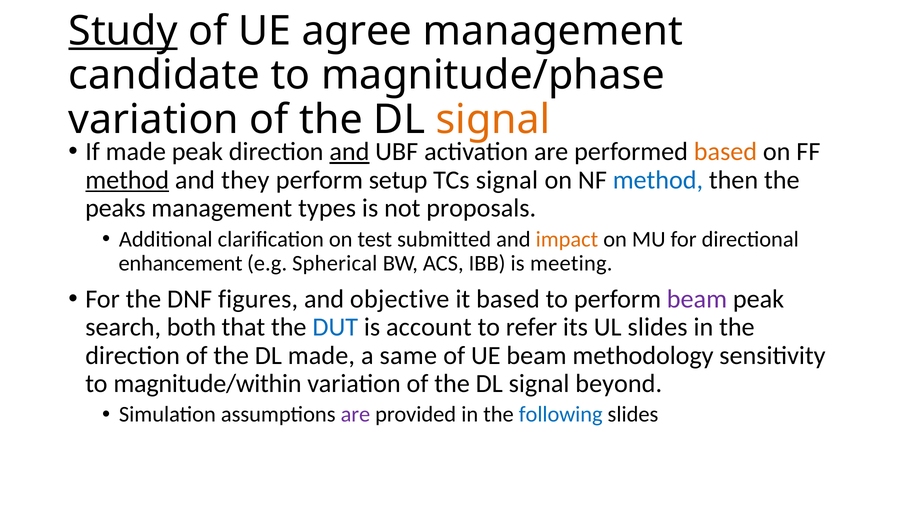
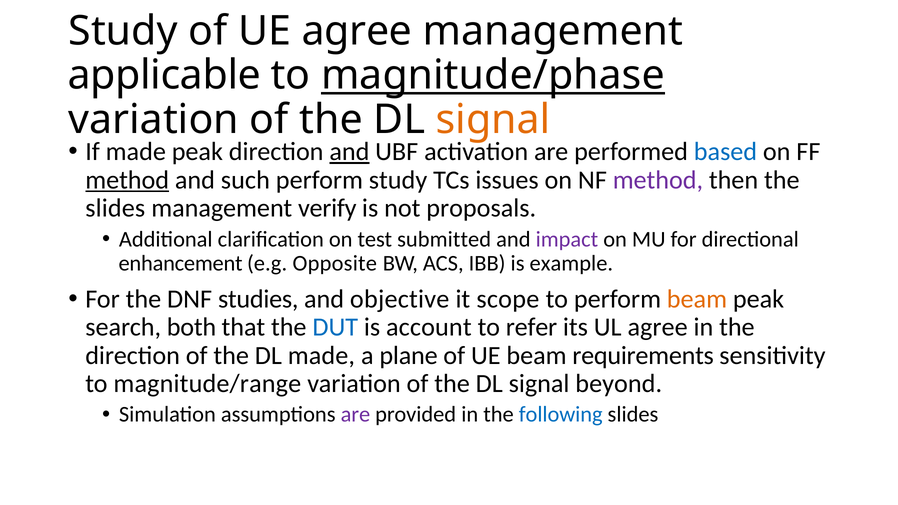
Study at (123, 31) underline: present -> none
candidate: candidate -> applicable
magnitude/phase underline: none -> present
based at (725, 152) colour: orange -> blue
they: they -> such
perform setup: setup -> study
TCs signal: signal -> issues
method at (658, 180) colour: blue -> purple
peaks at (115, 208): peaks -> slides
types: types -> verify
impact colour: orange -> purple
Spherical: Spherical -> Opposite
meeting: meeting -> example
figures: figures -> studies
it based: based -> scope
beam at (697, 299) colour: purple -> orange
UL slides: slides -> agree
same: same -> plane
methodology: methodology -> requirements
magnitude/within: magnitude/within -> magnitude/range
